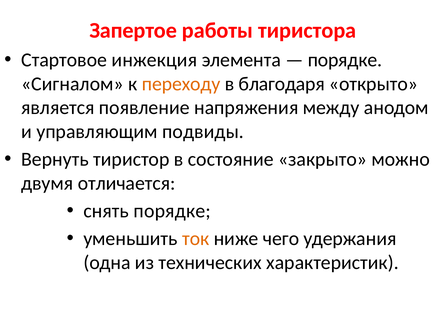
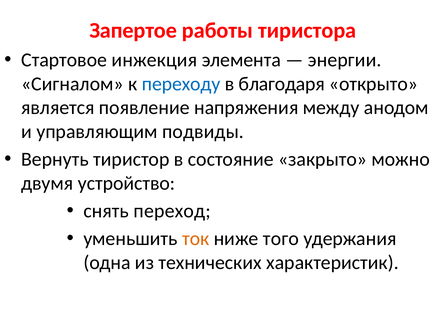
порядке at (345, 60): порядке -> энергии
переходу colour: orange -> blue
отличается: отличается -> устройство
снять порядке: порядке -> переход
чего: чего -> того
